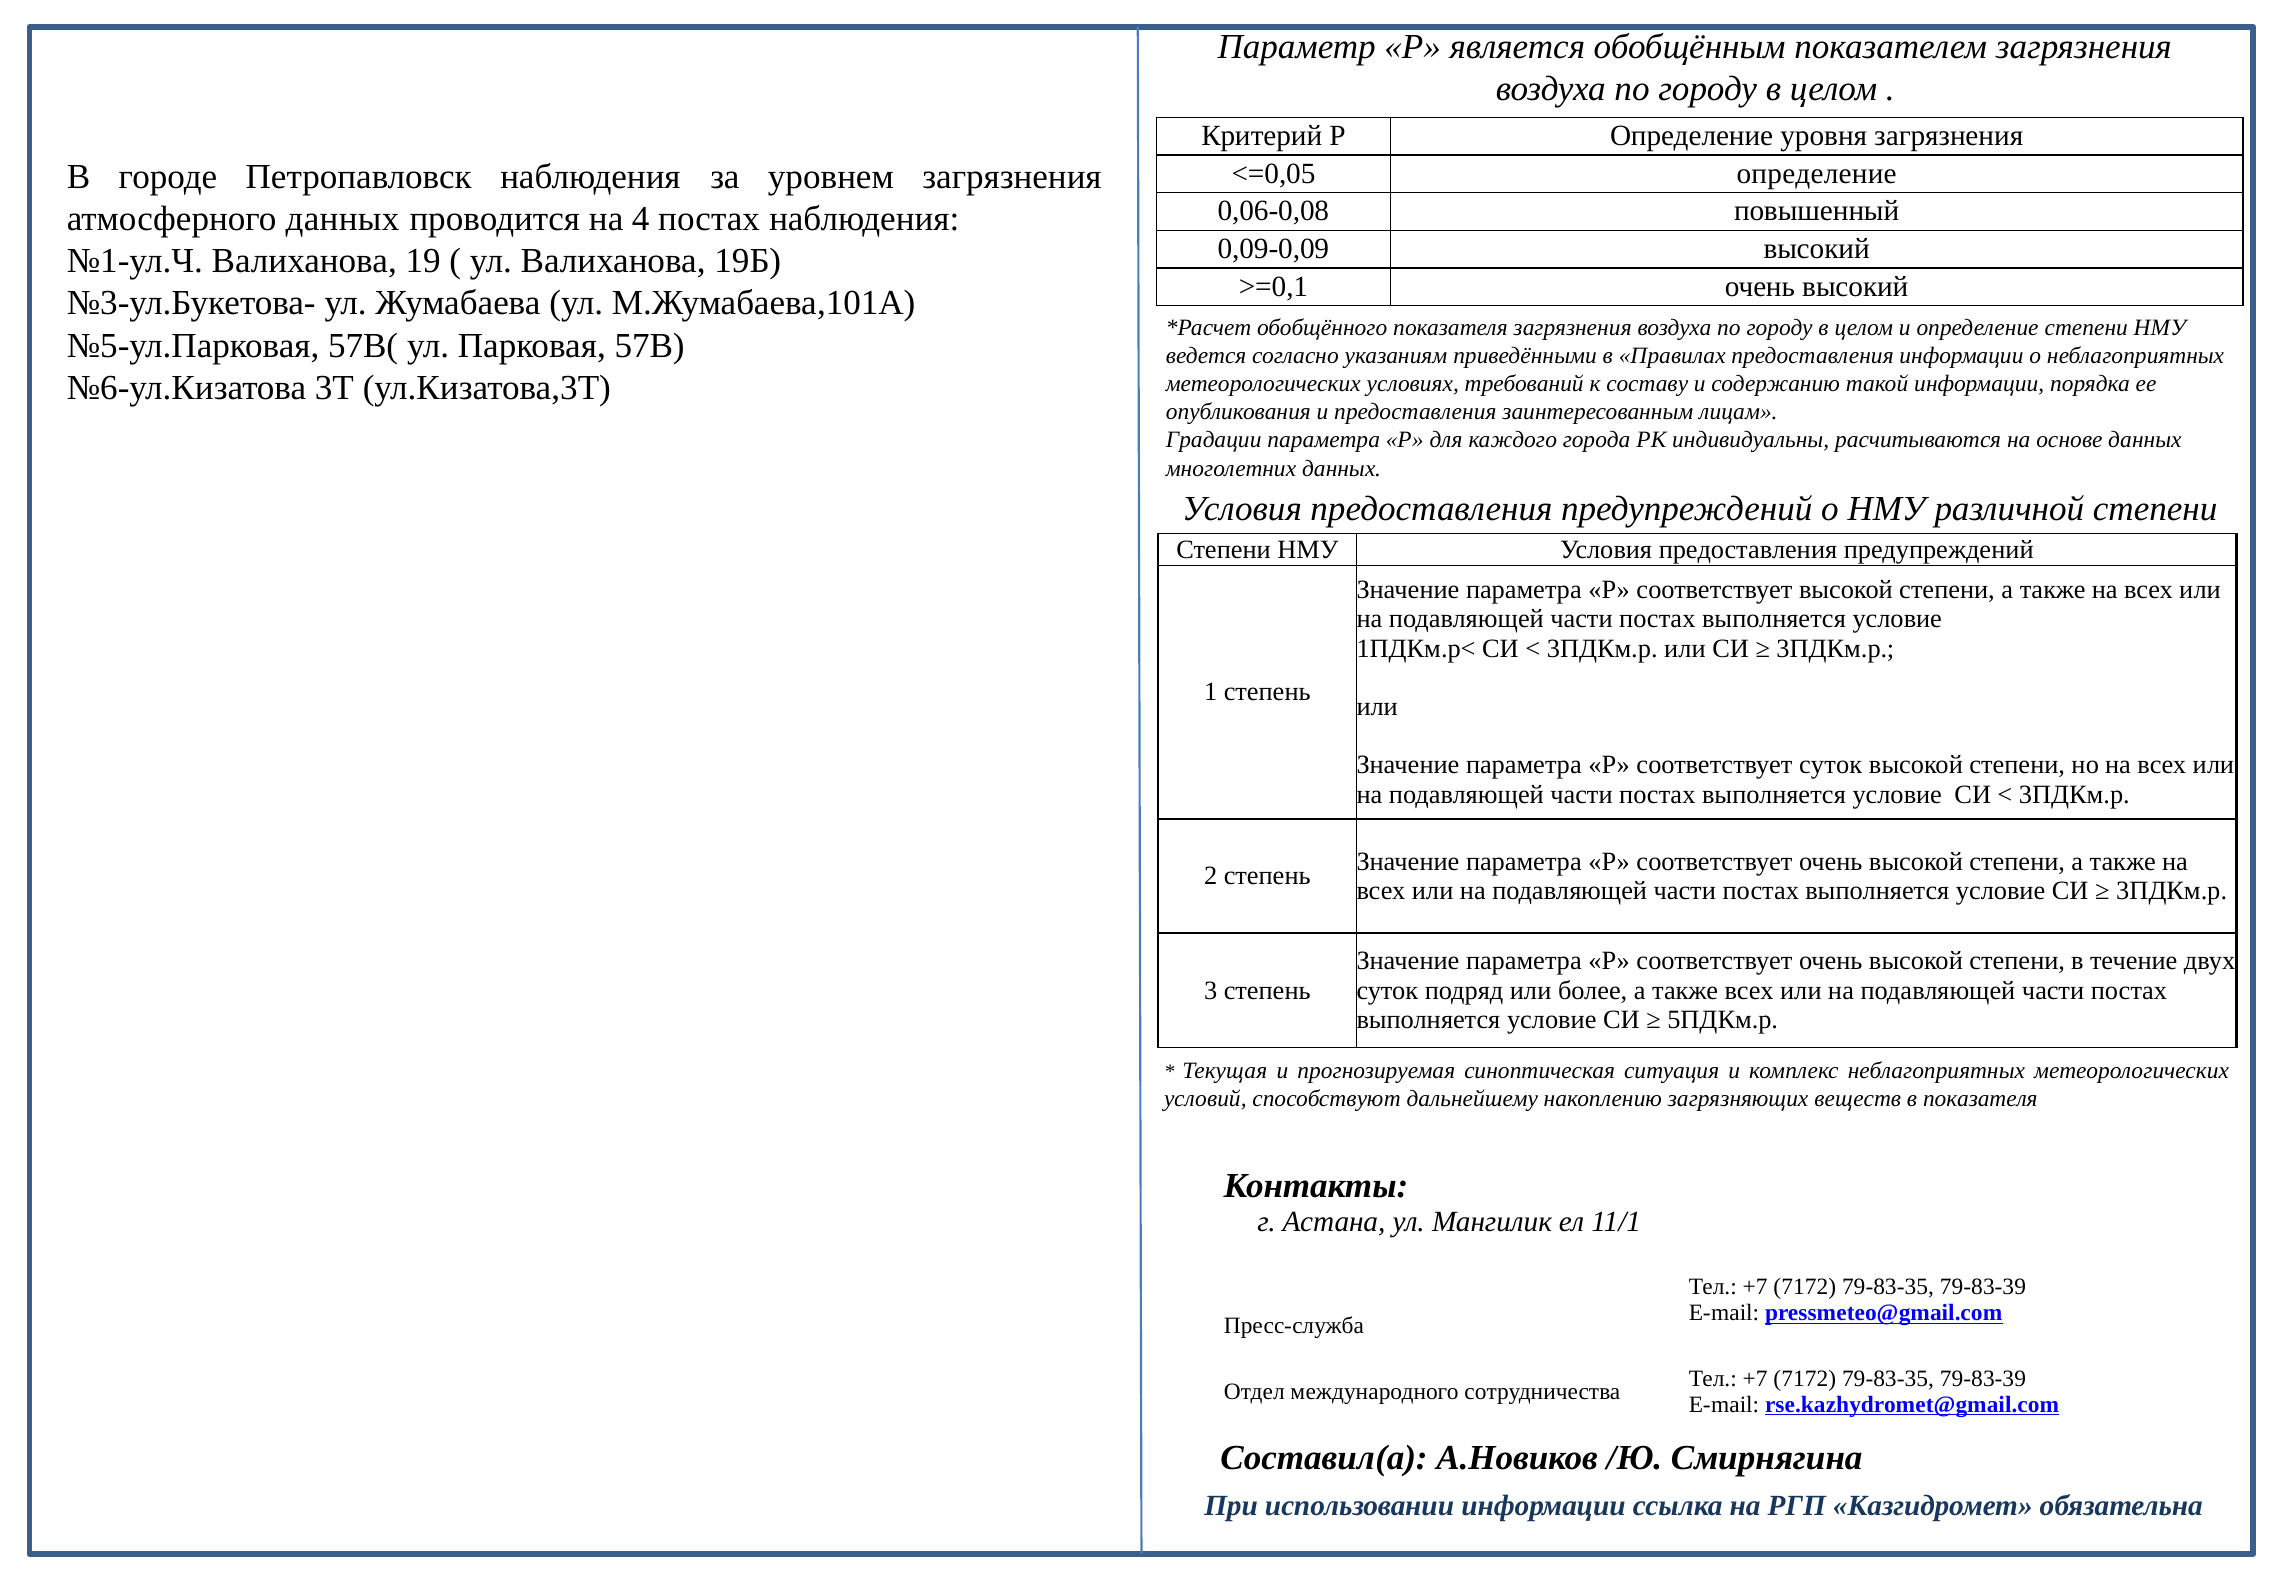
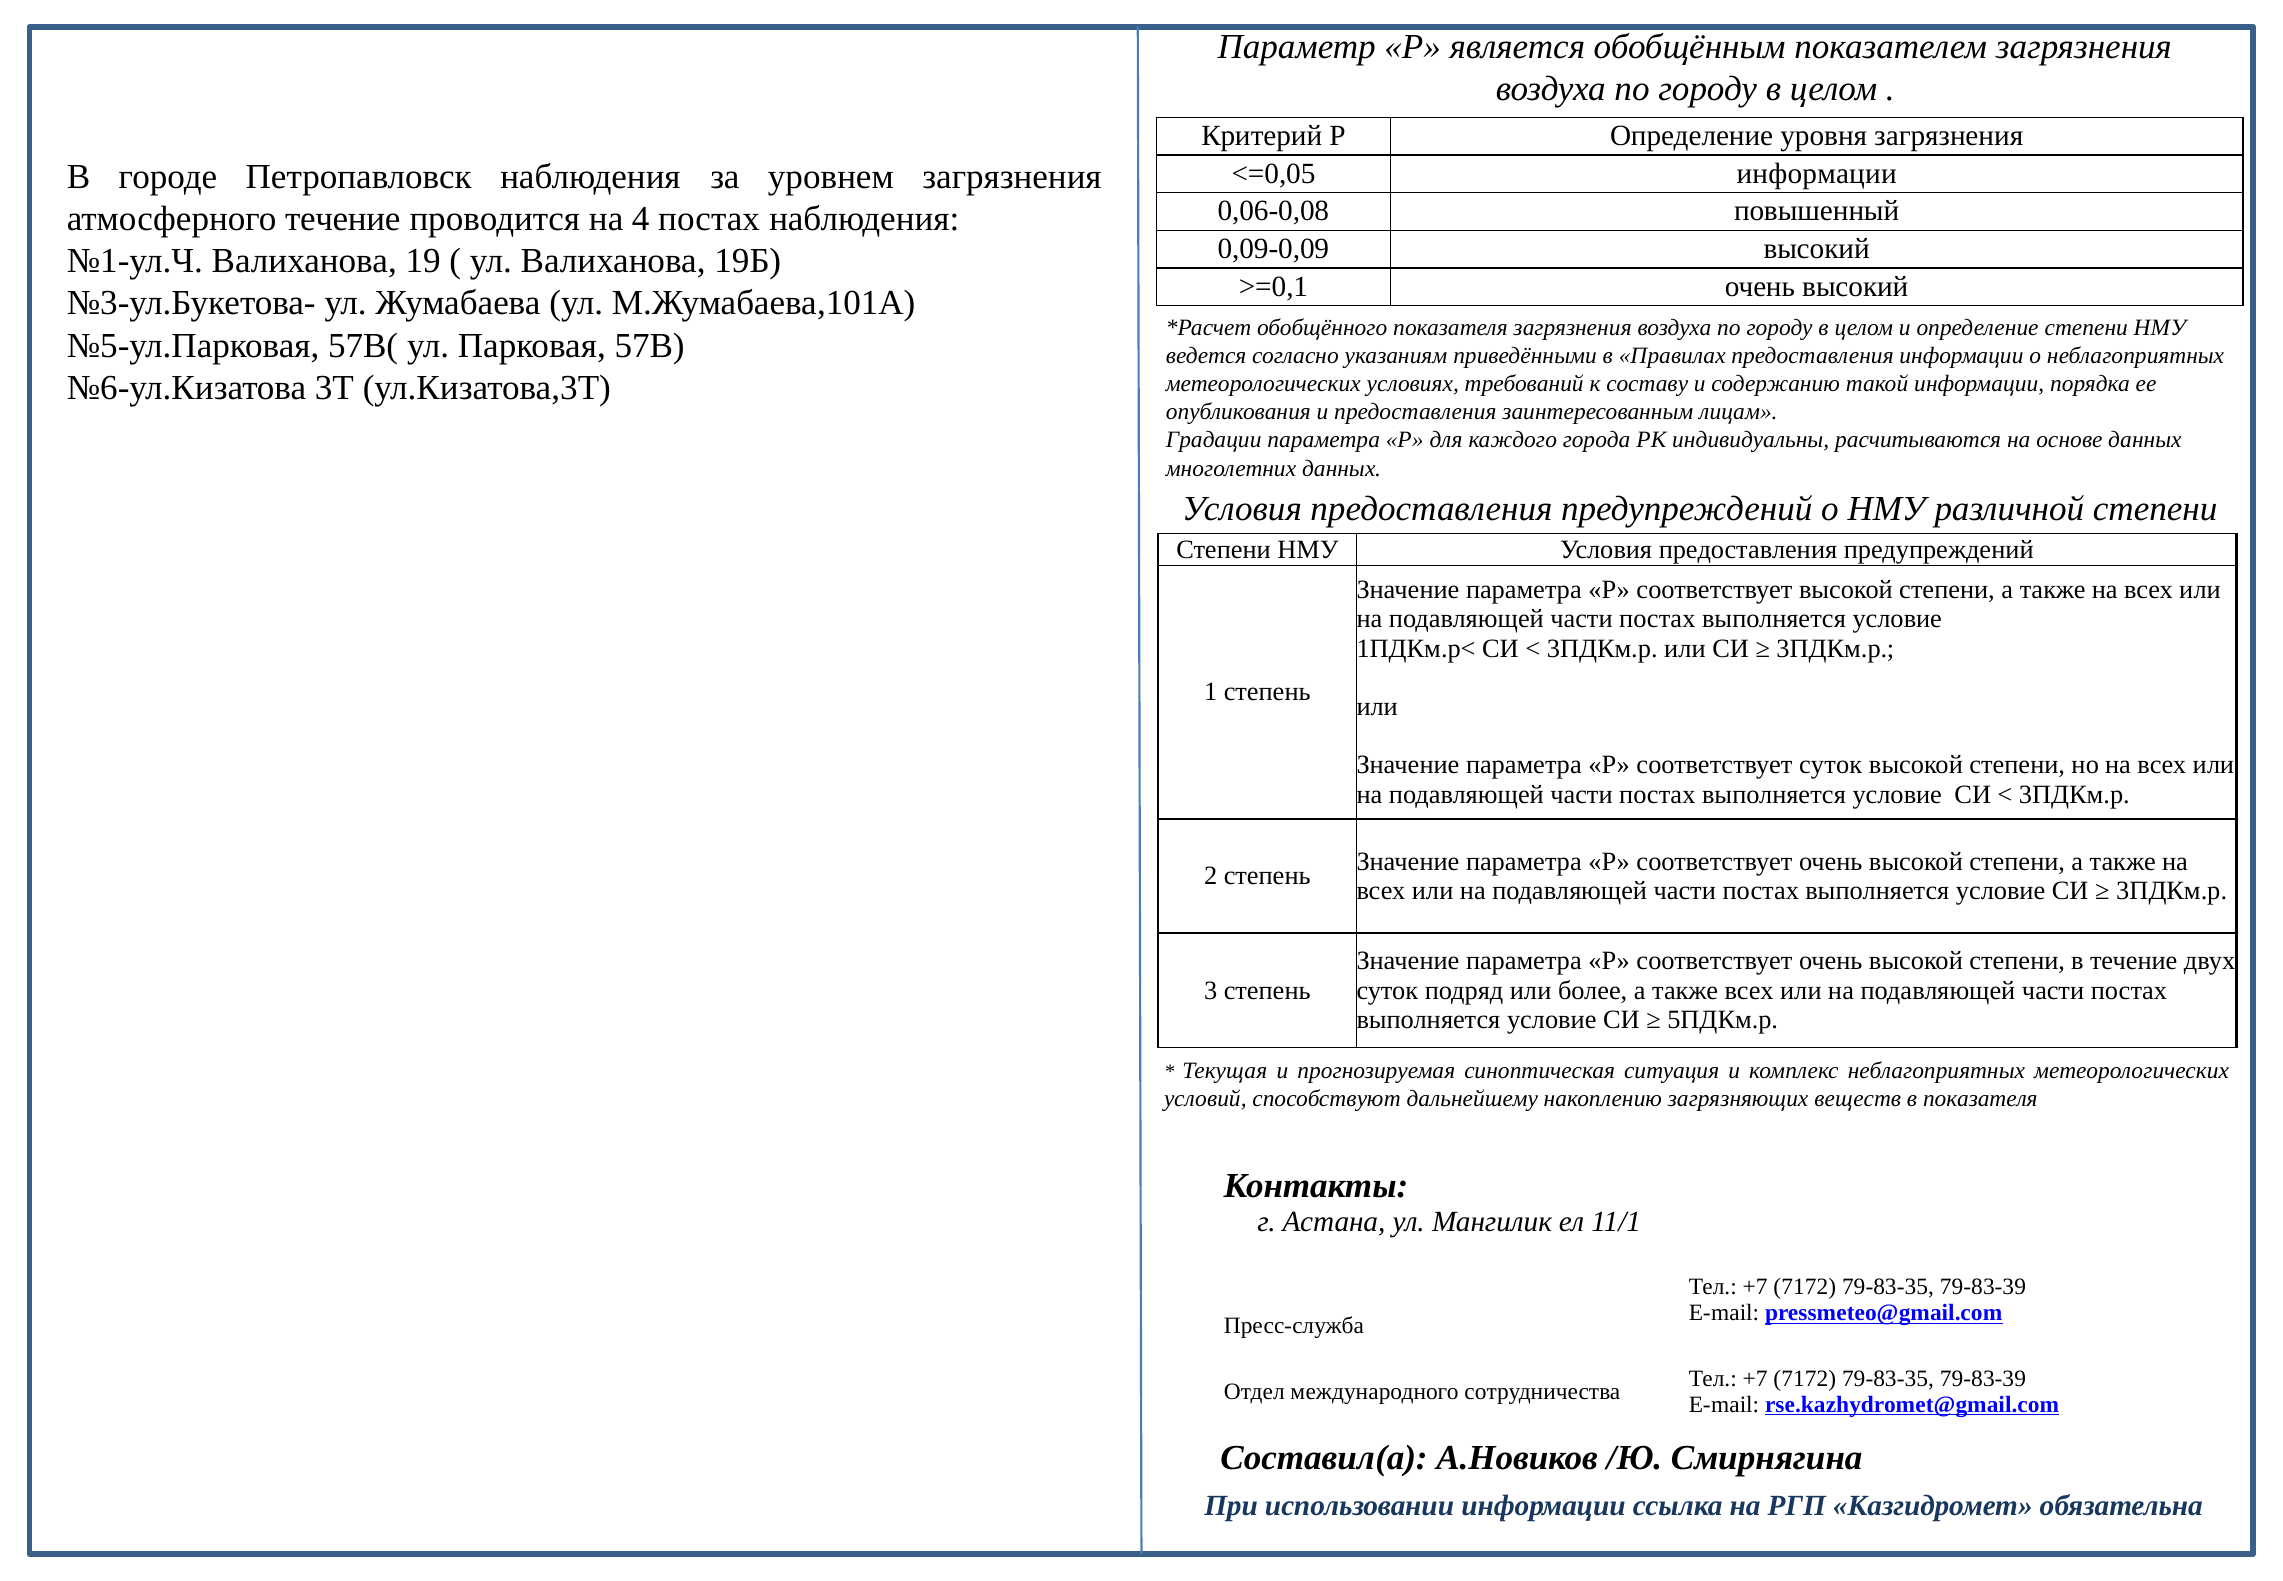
<=0,05 определение: определение -> информации
атмосферного данных: данных -> течение
